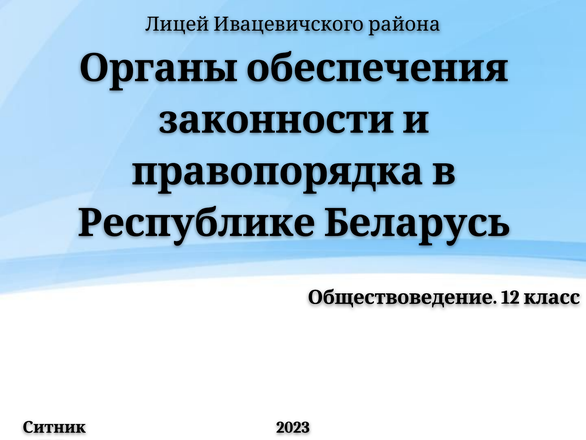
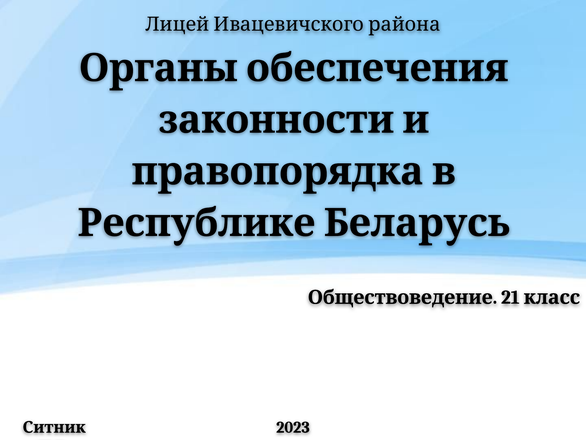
12: 12 -> 21
